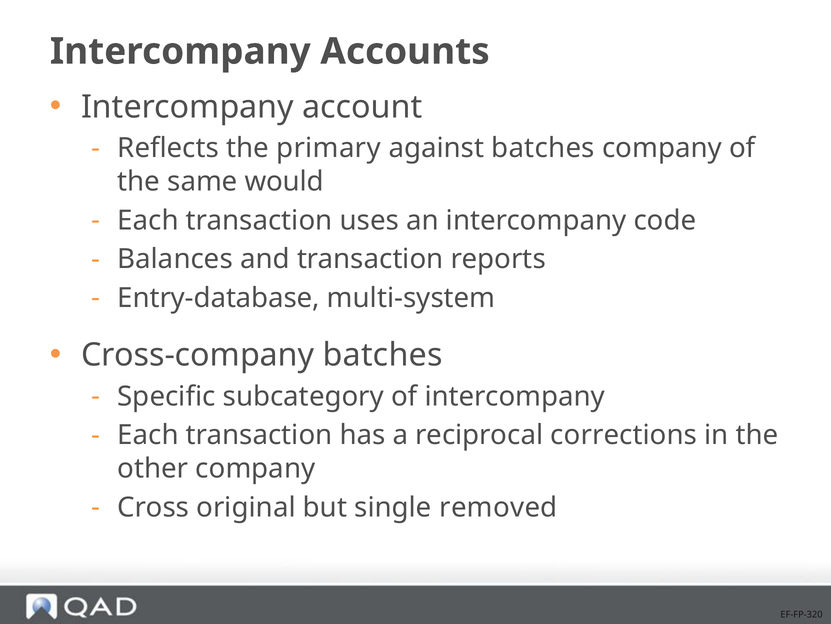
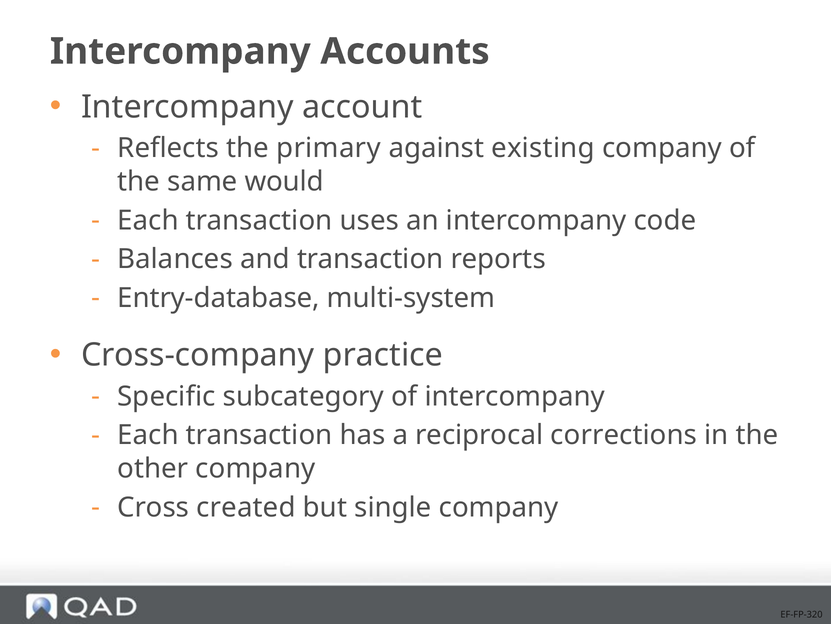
against batches: batches -> existing
Cross-company batches: batches -> practice
original: original -> created
single removed: removed -> company
